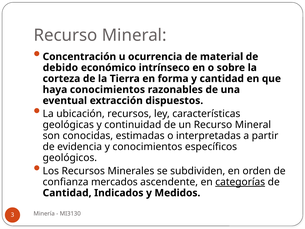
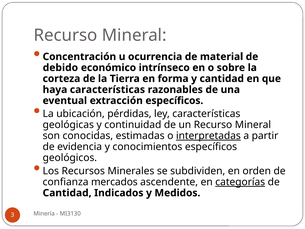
haya conocimientos: conocimientos -> características
extracción dispuestos: dispuestos -> específicos
ubicación recursos: recursos -> pérdidas
interpretadas underline: none -> present
